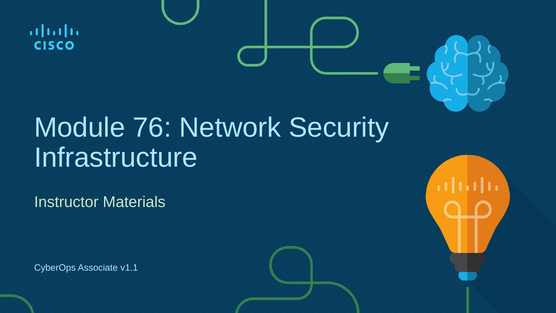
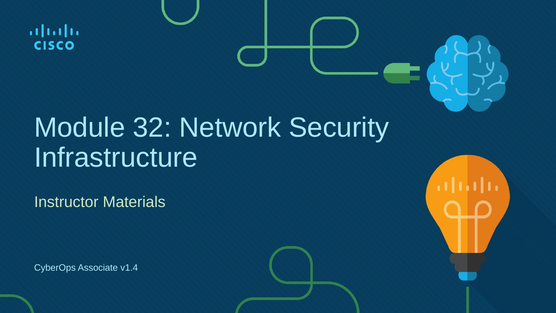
76: 76 -> 32
v1.1: v1.1 -> v1.4
